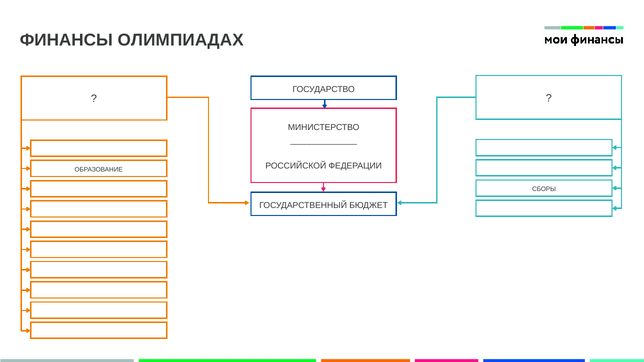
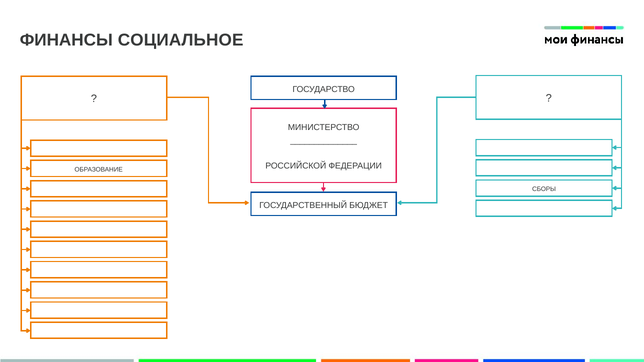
ОЛИМПИАДАХ: ОЛИМПИАДАХ -> СОЦИАЛЬНОЕ
